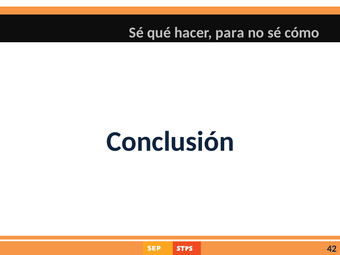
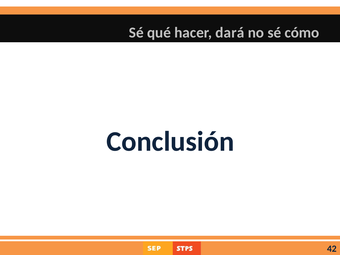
para: para -> dará
